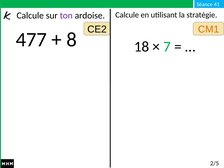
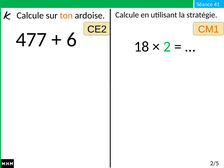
ton colour: purple -> orange
8: 8 -> 6
7: 7 -> 2
